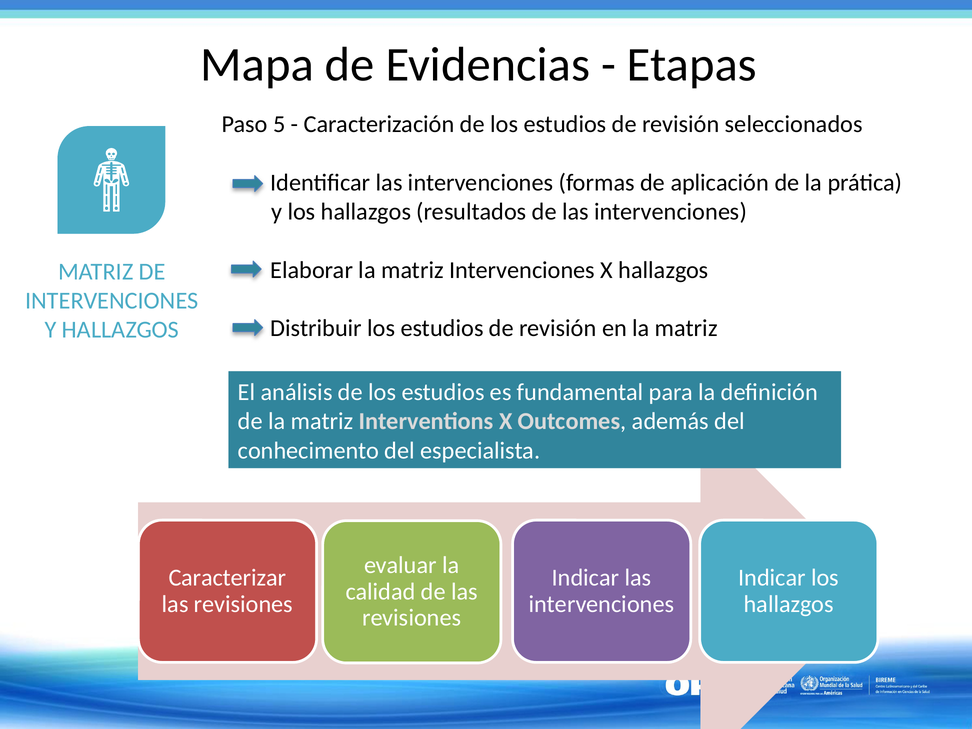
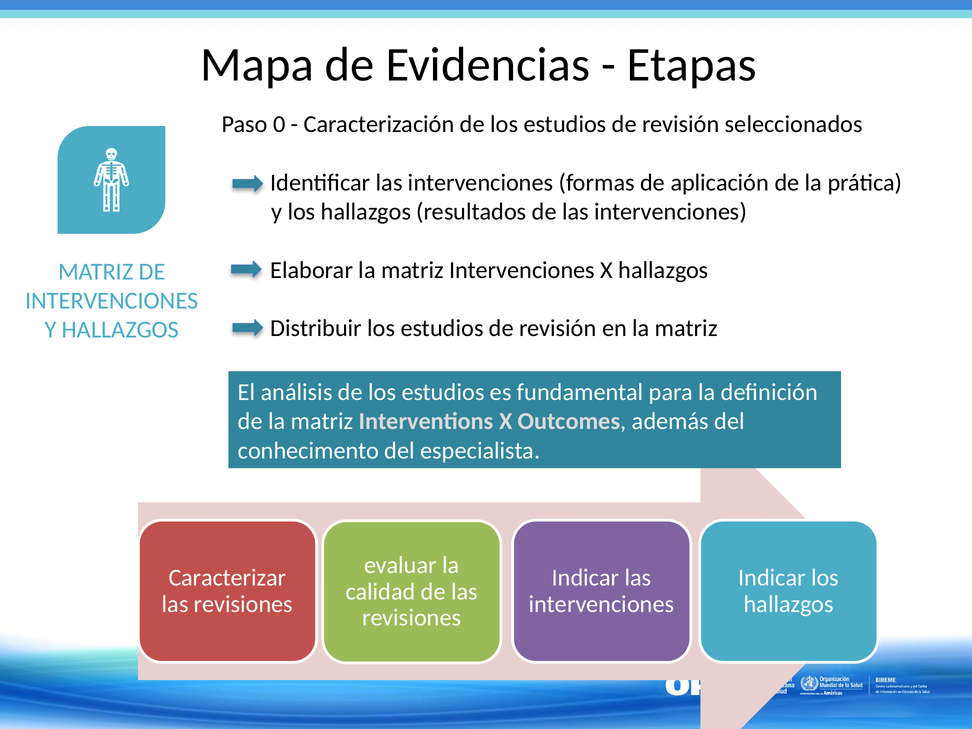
5: 5 -> 0
